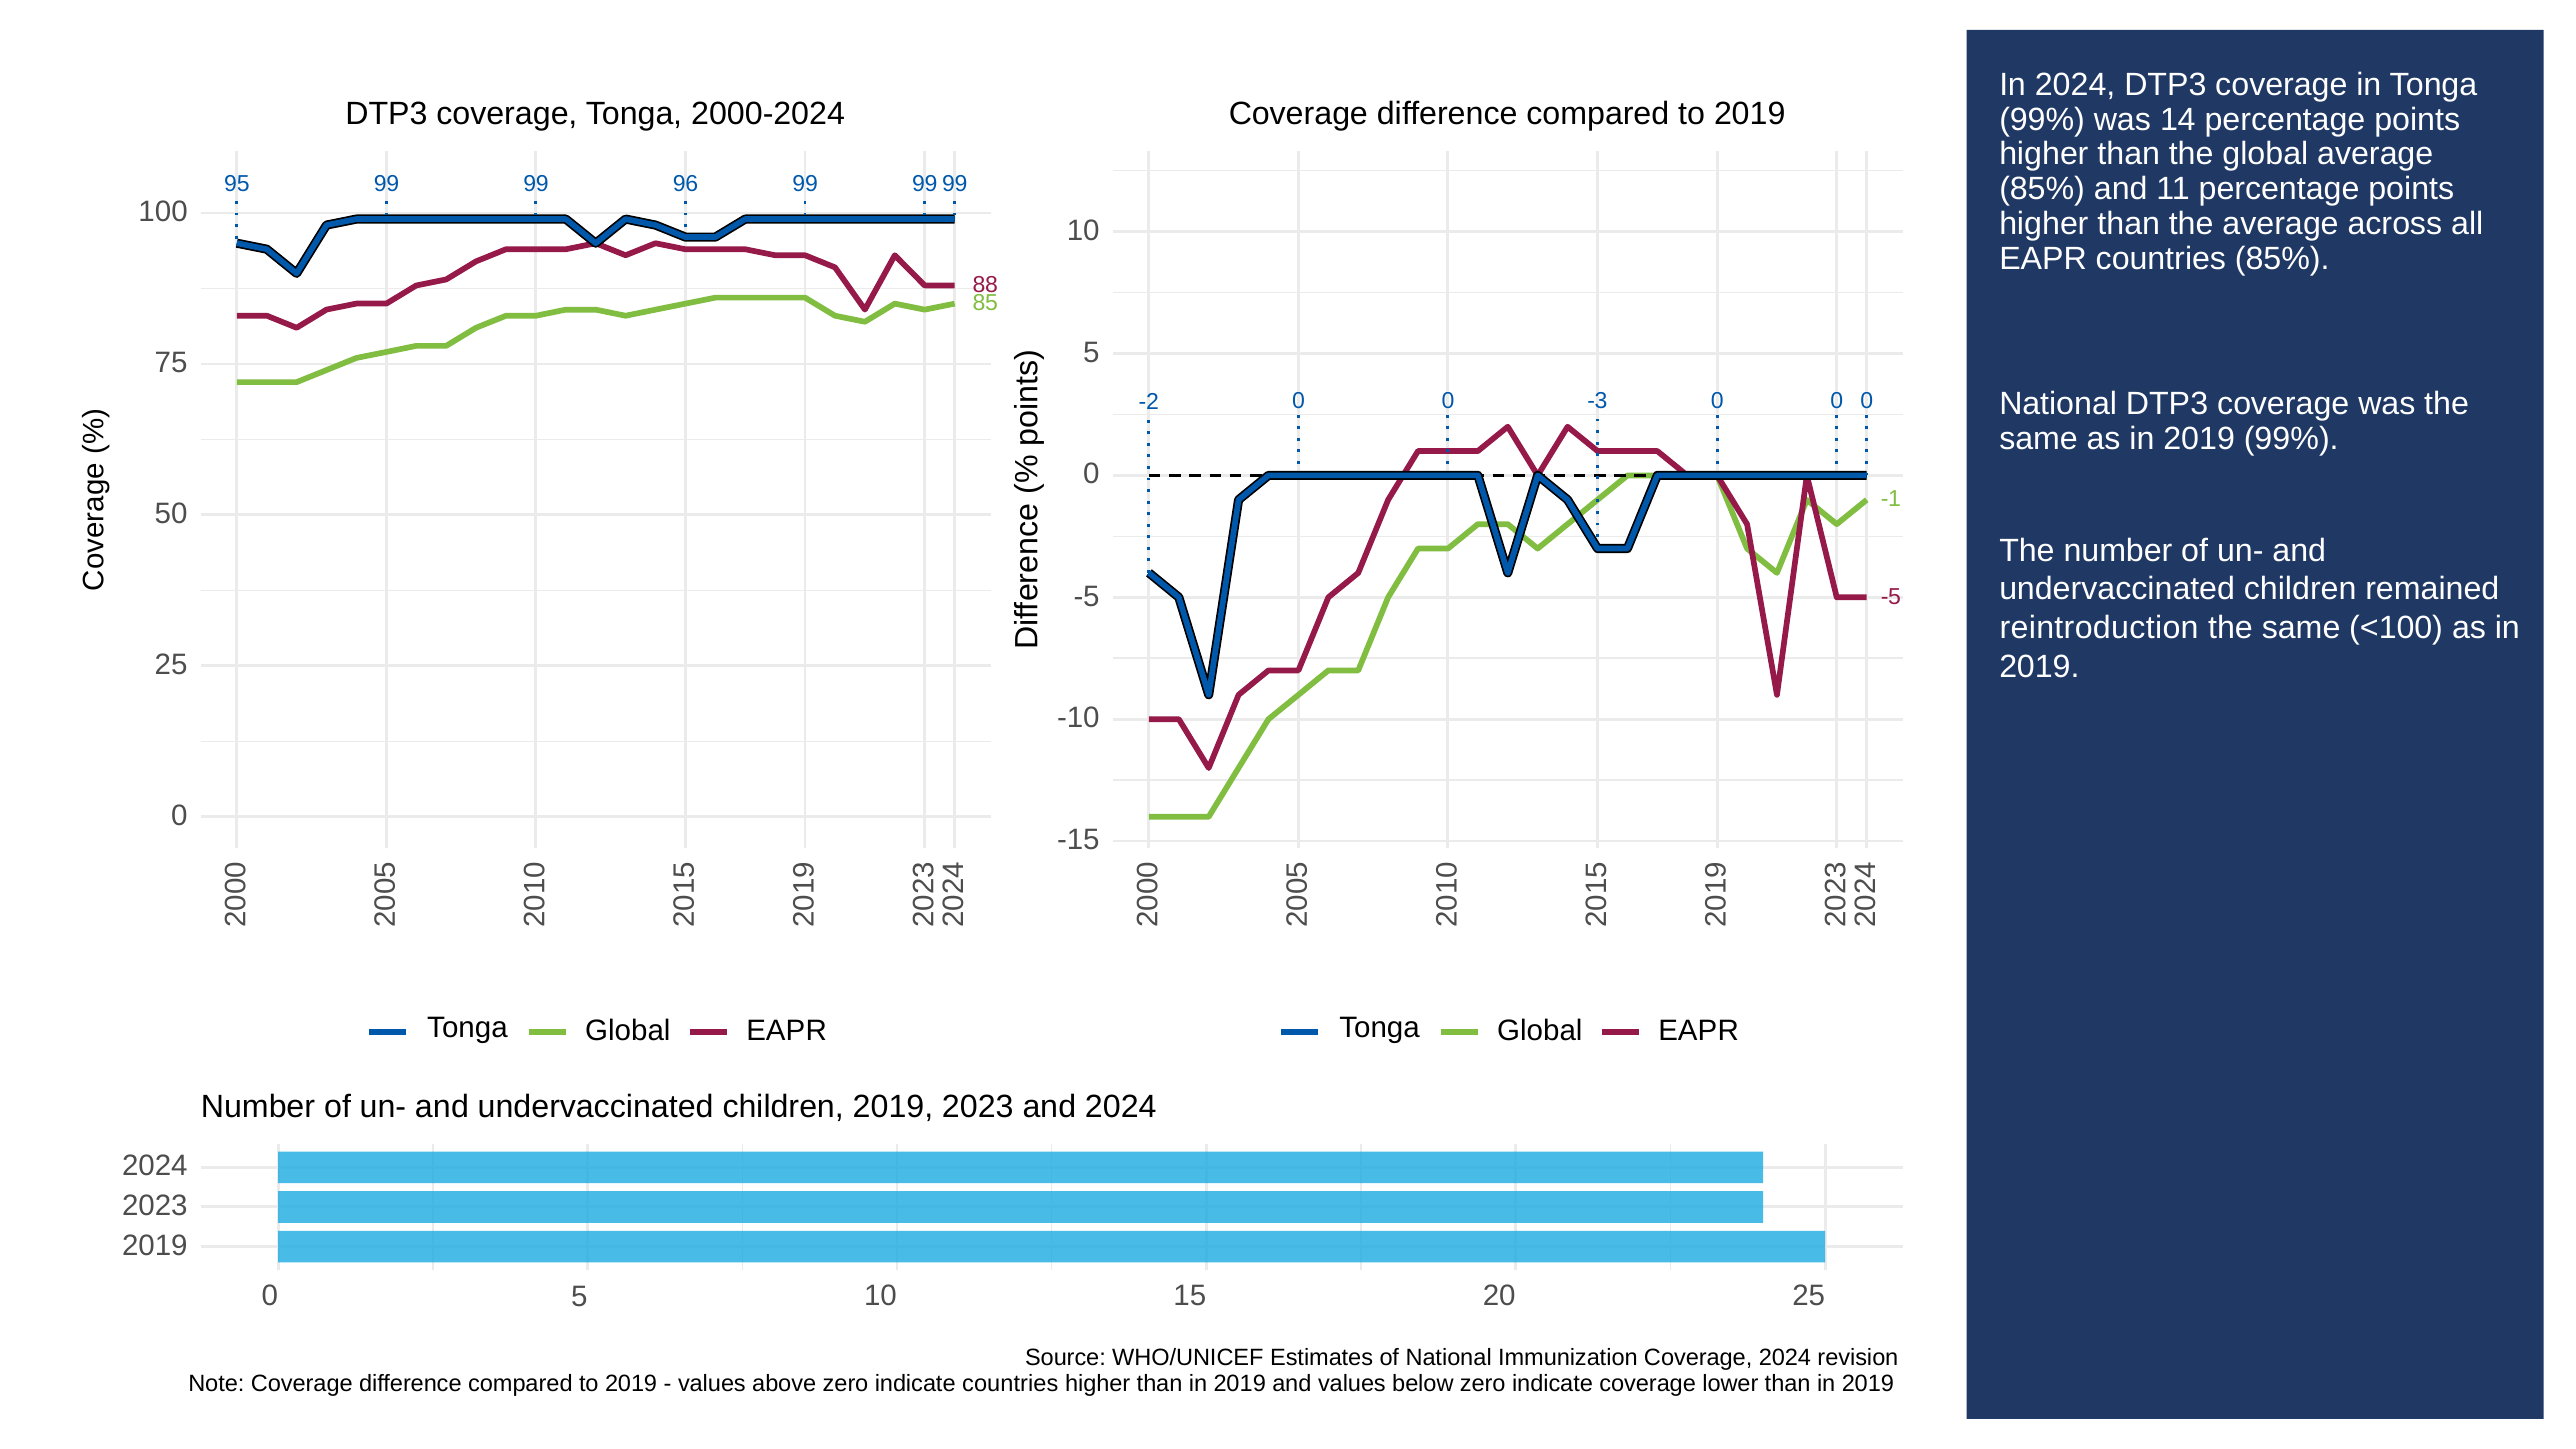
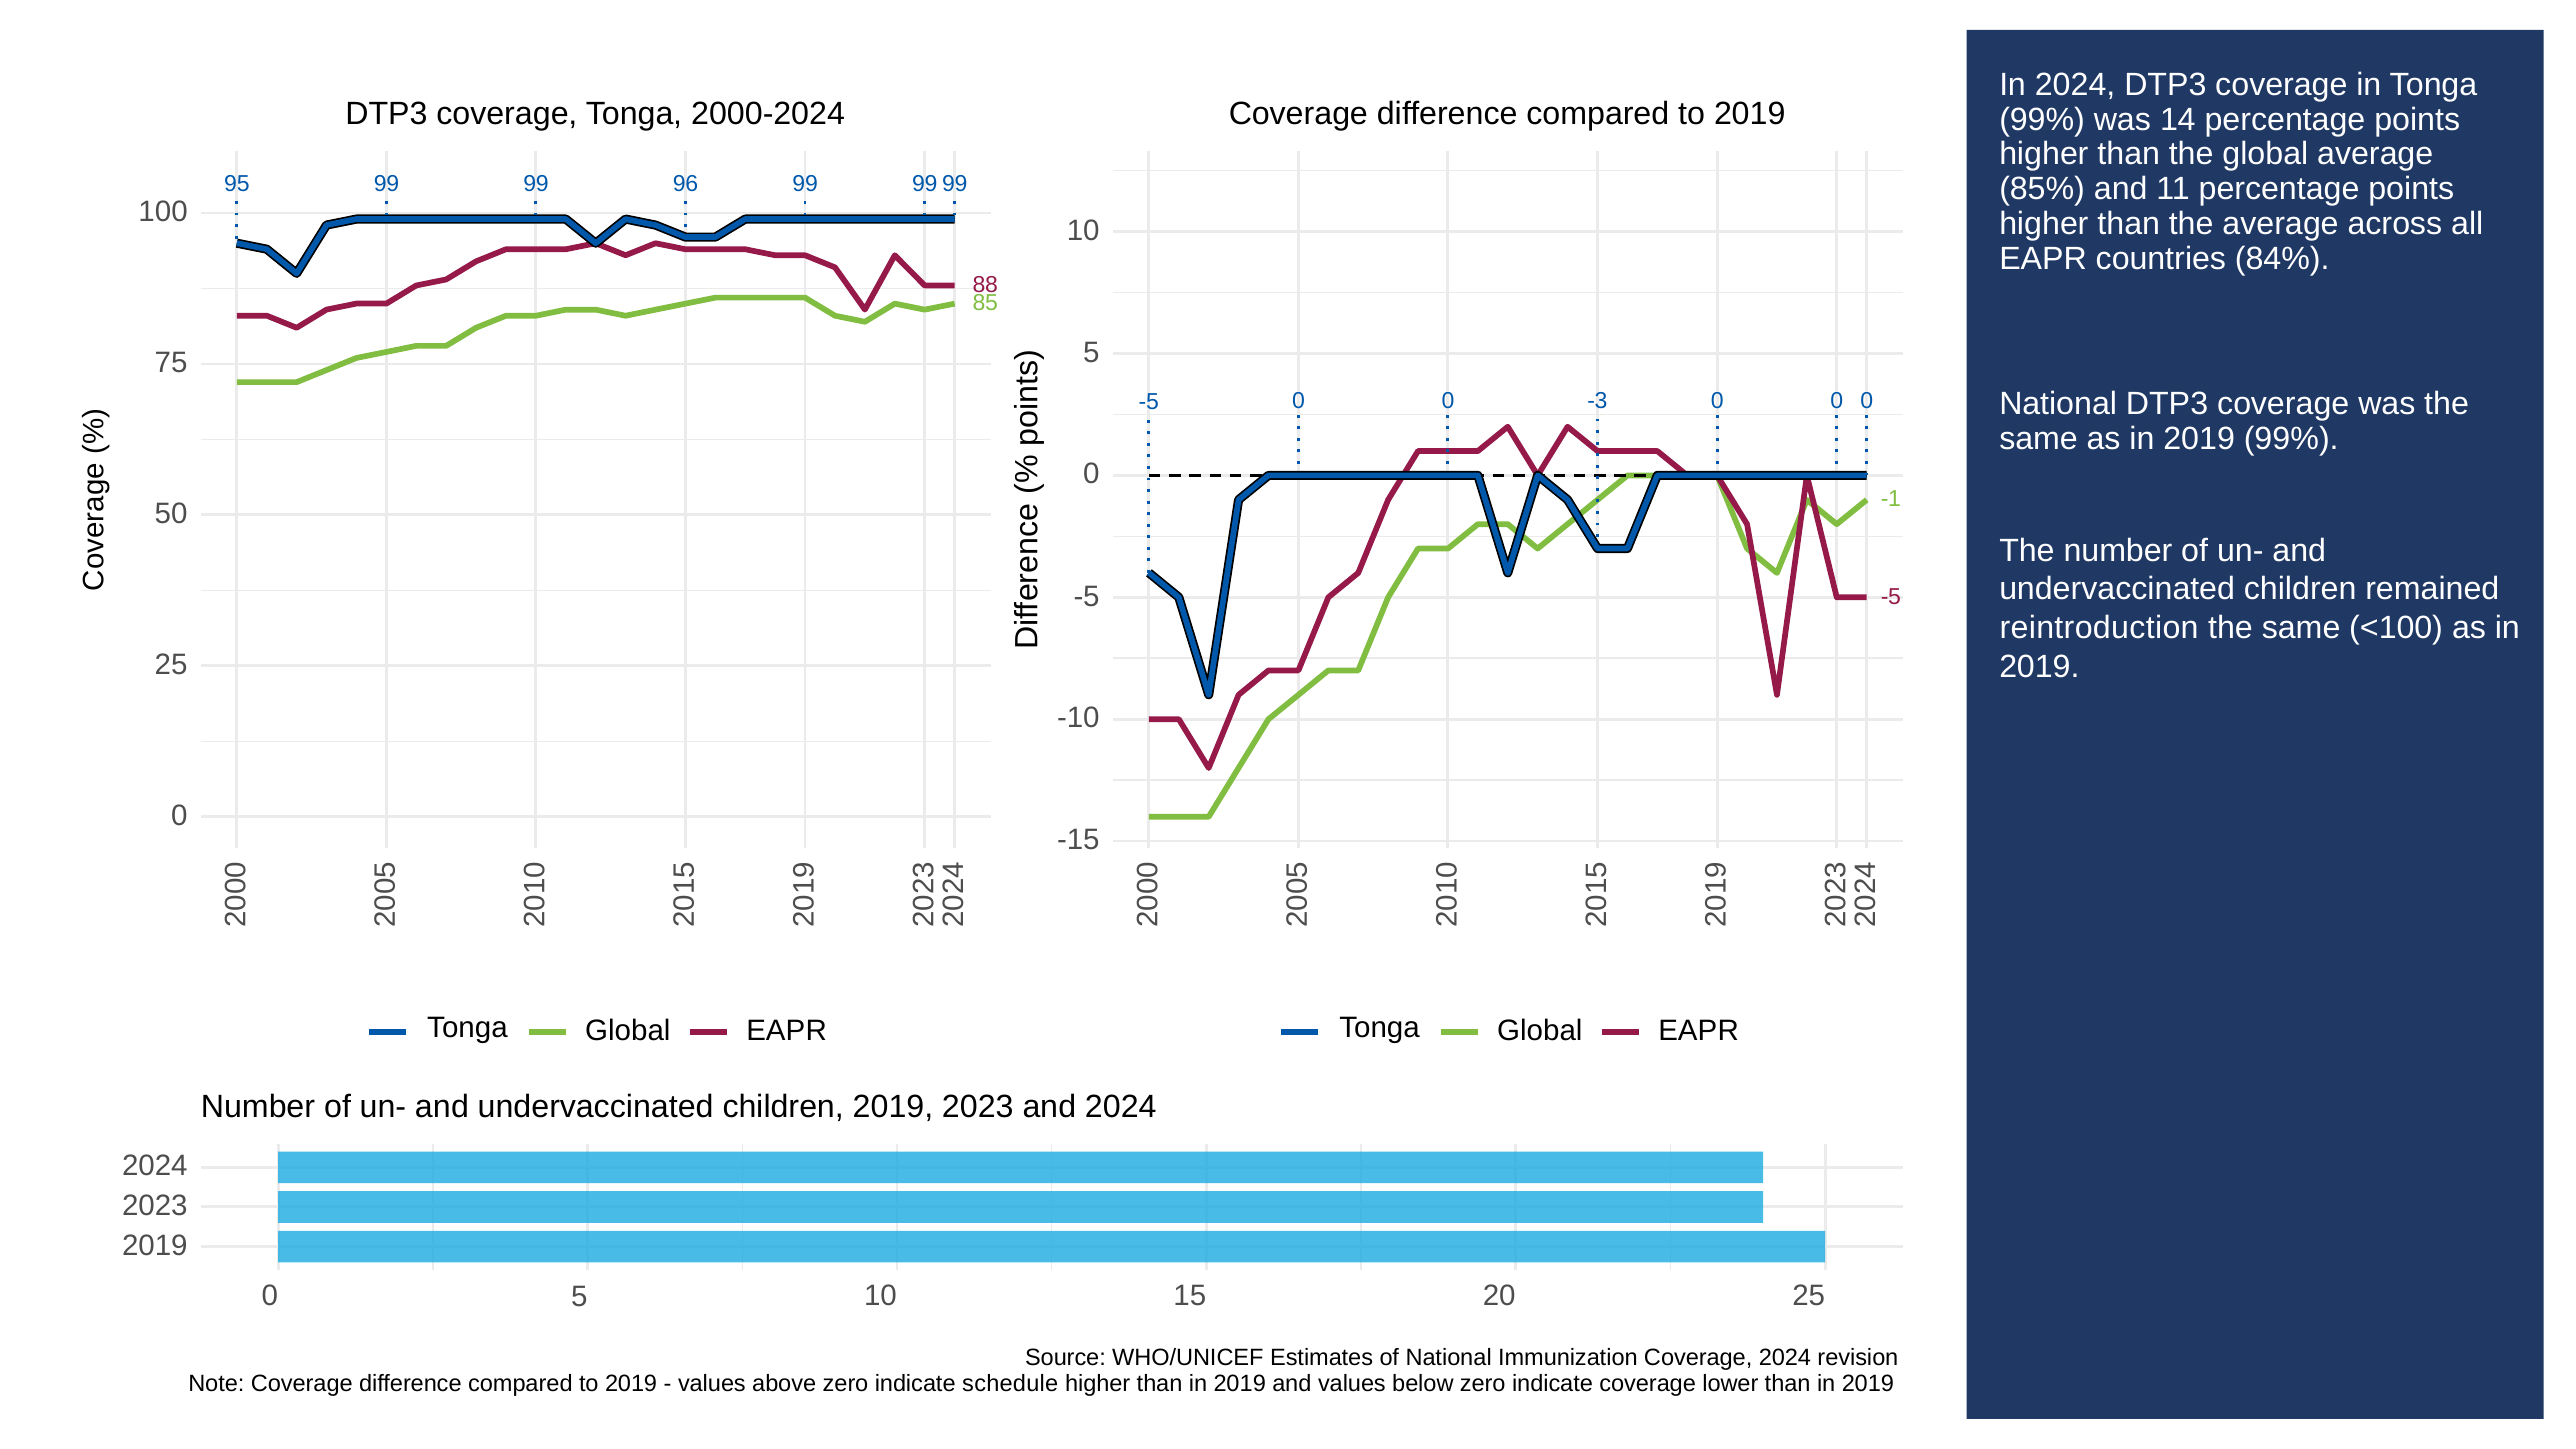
countries 85%: 85% -> 84%
-2 at (1149, 401): -2 -> -5
indicate countries: countries -> schedule
